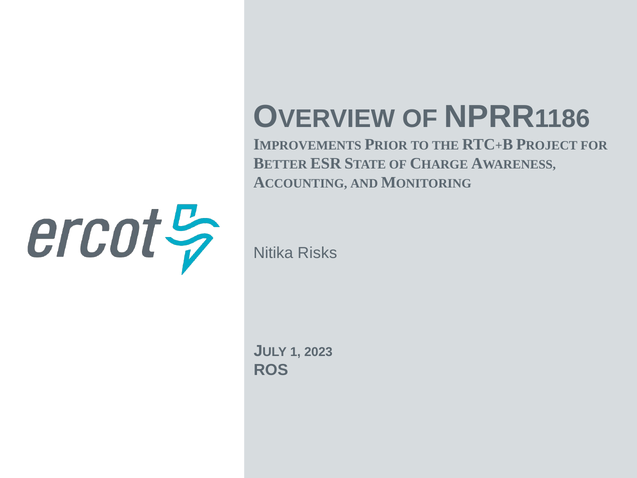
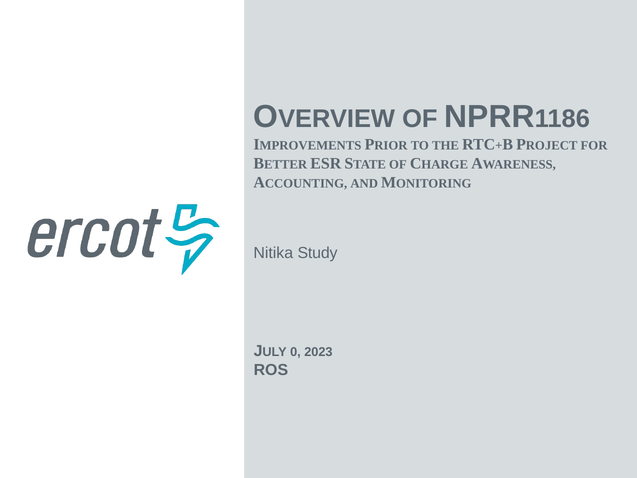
Risks: Risks -> Study
1: 1 -> 0
